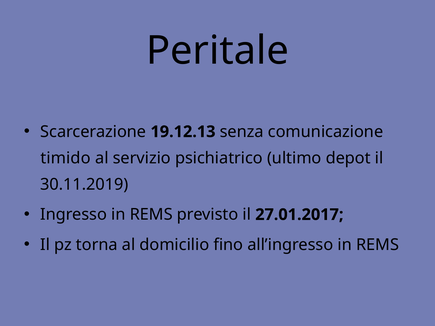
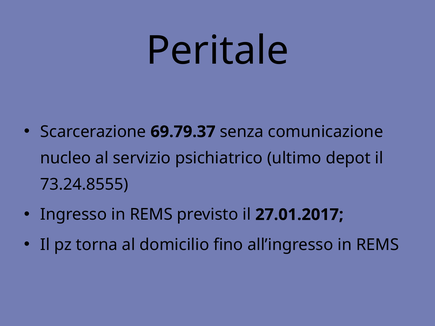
19.12.13: 19.12.13 -> 69.79.37
timido: timido -> nucleo
30.11.2019: 30.11.2019 -> 73.24.8555
